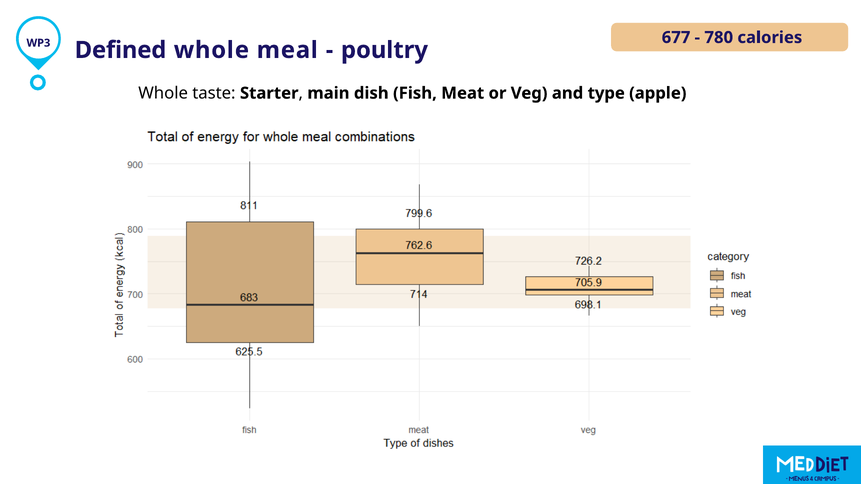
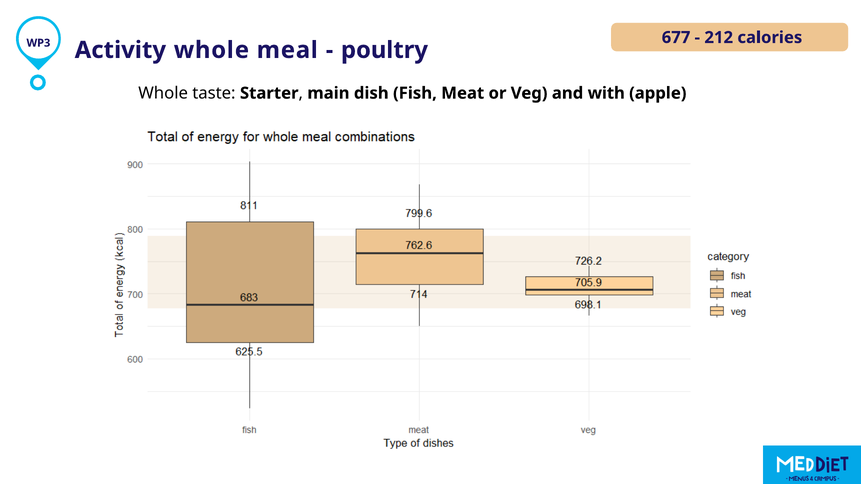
780: 780 -> 212
Defined: Defined -> Activity
type: type -> with
